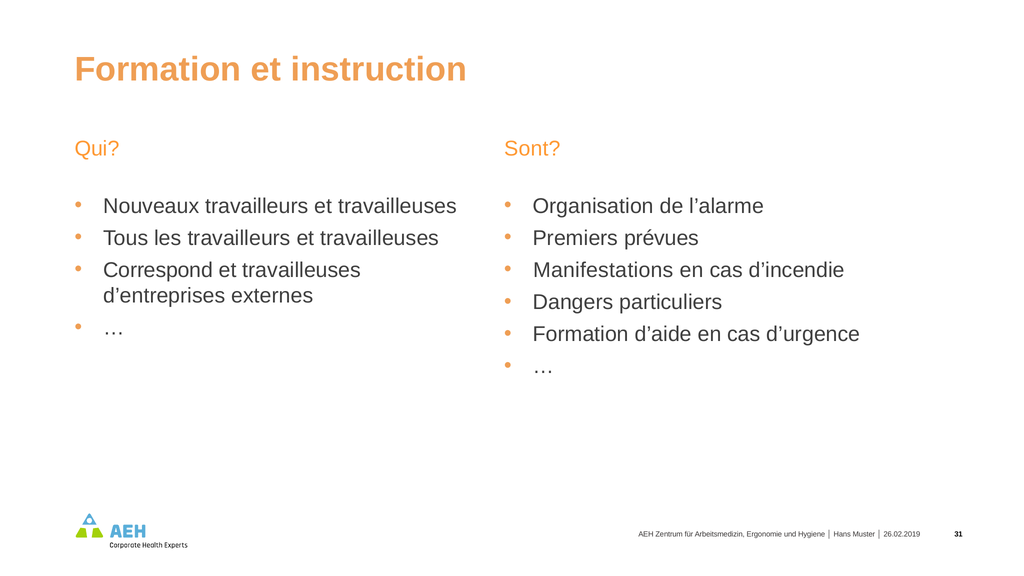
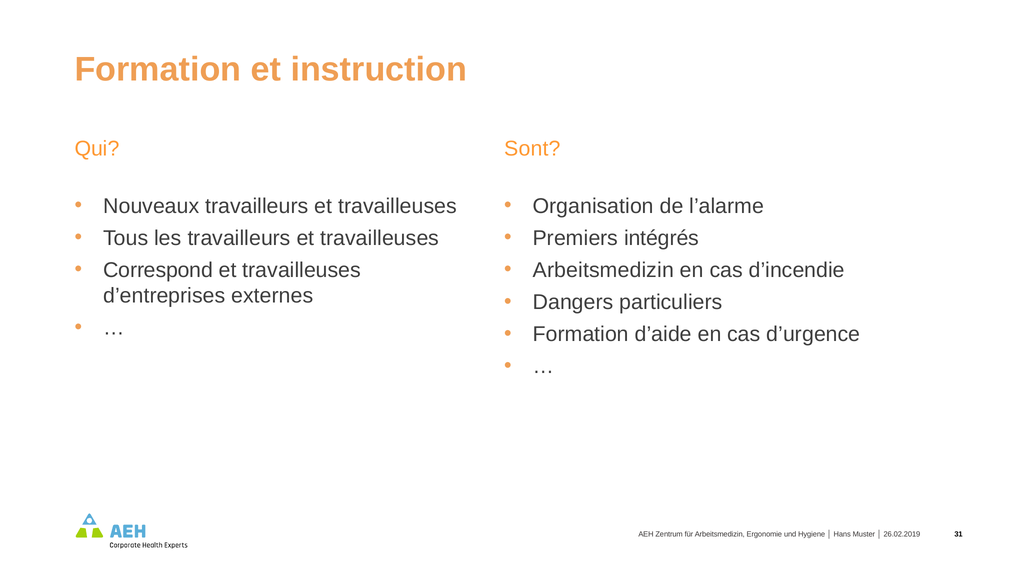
prévues: prévues -> intégrés
Manifestations at (603, 270): Manifestations -> Arbeitsmedizin
